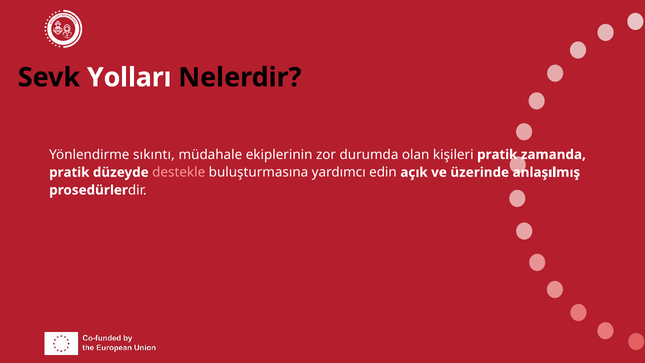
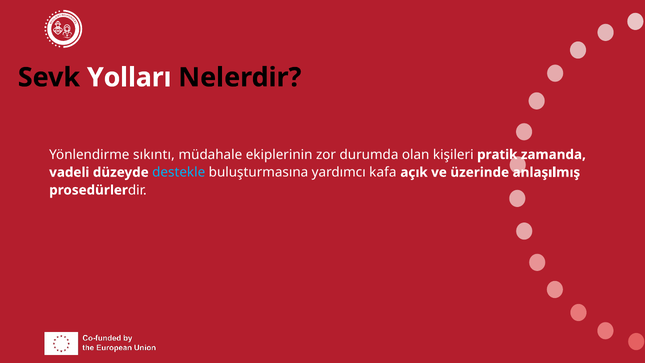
pratik at (69, 172): pratik -> vadeli
destekle colour: pink -> light blue
edin: edin -> kafa
